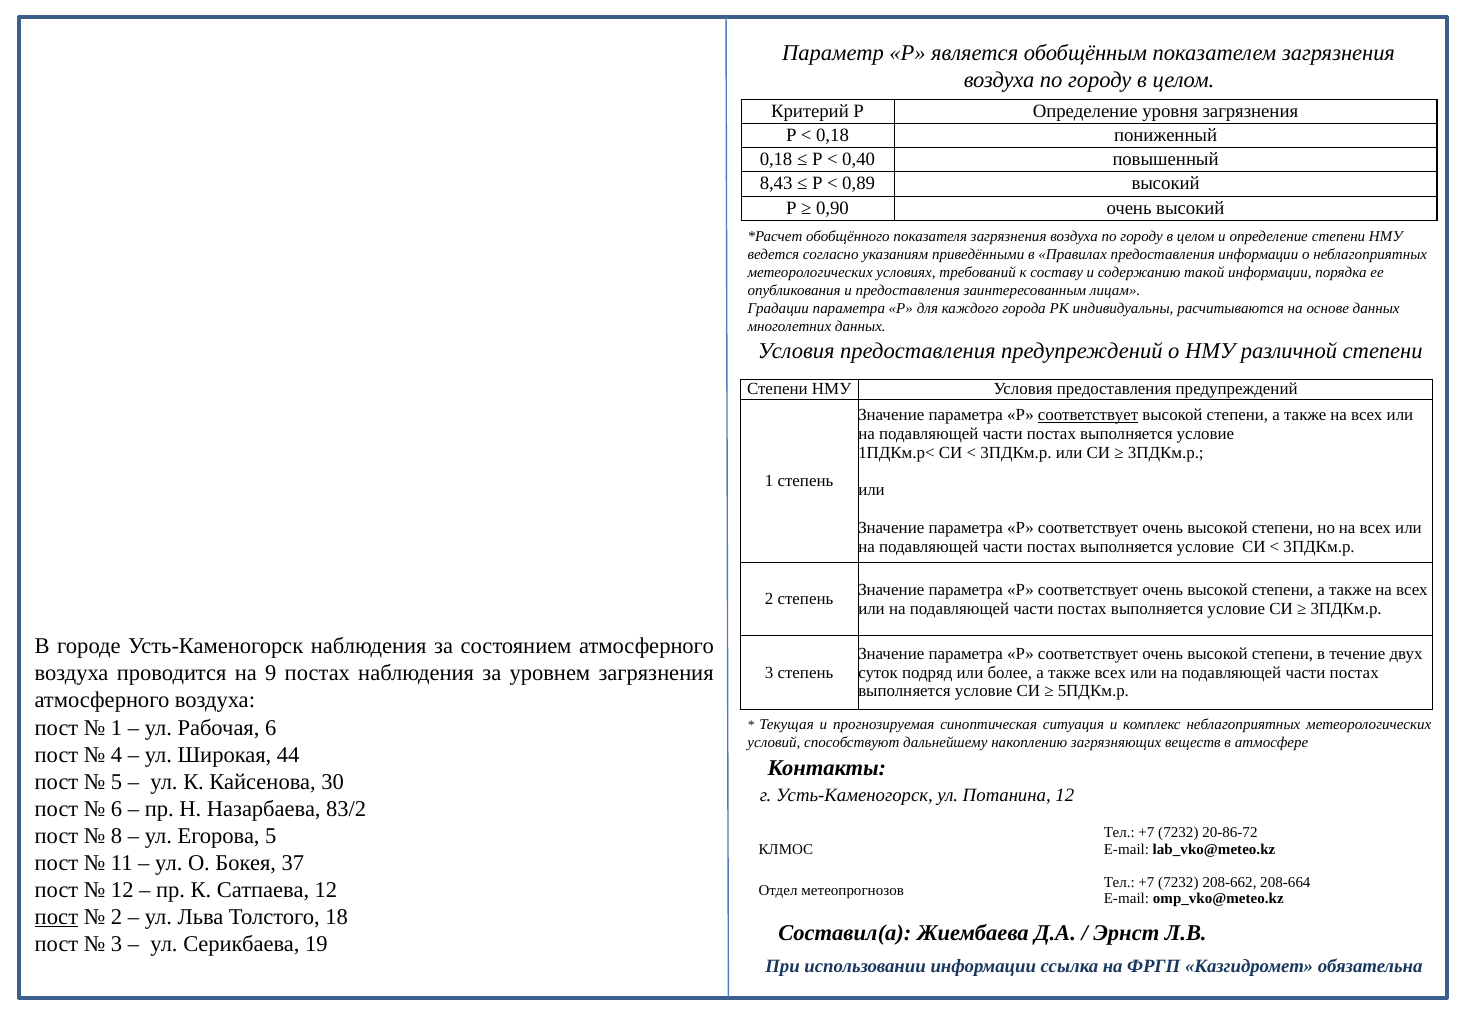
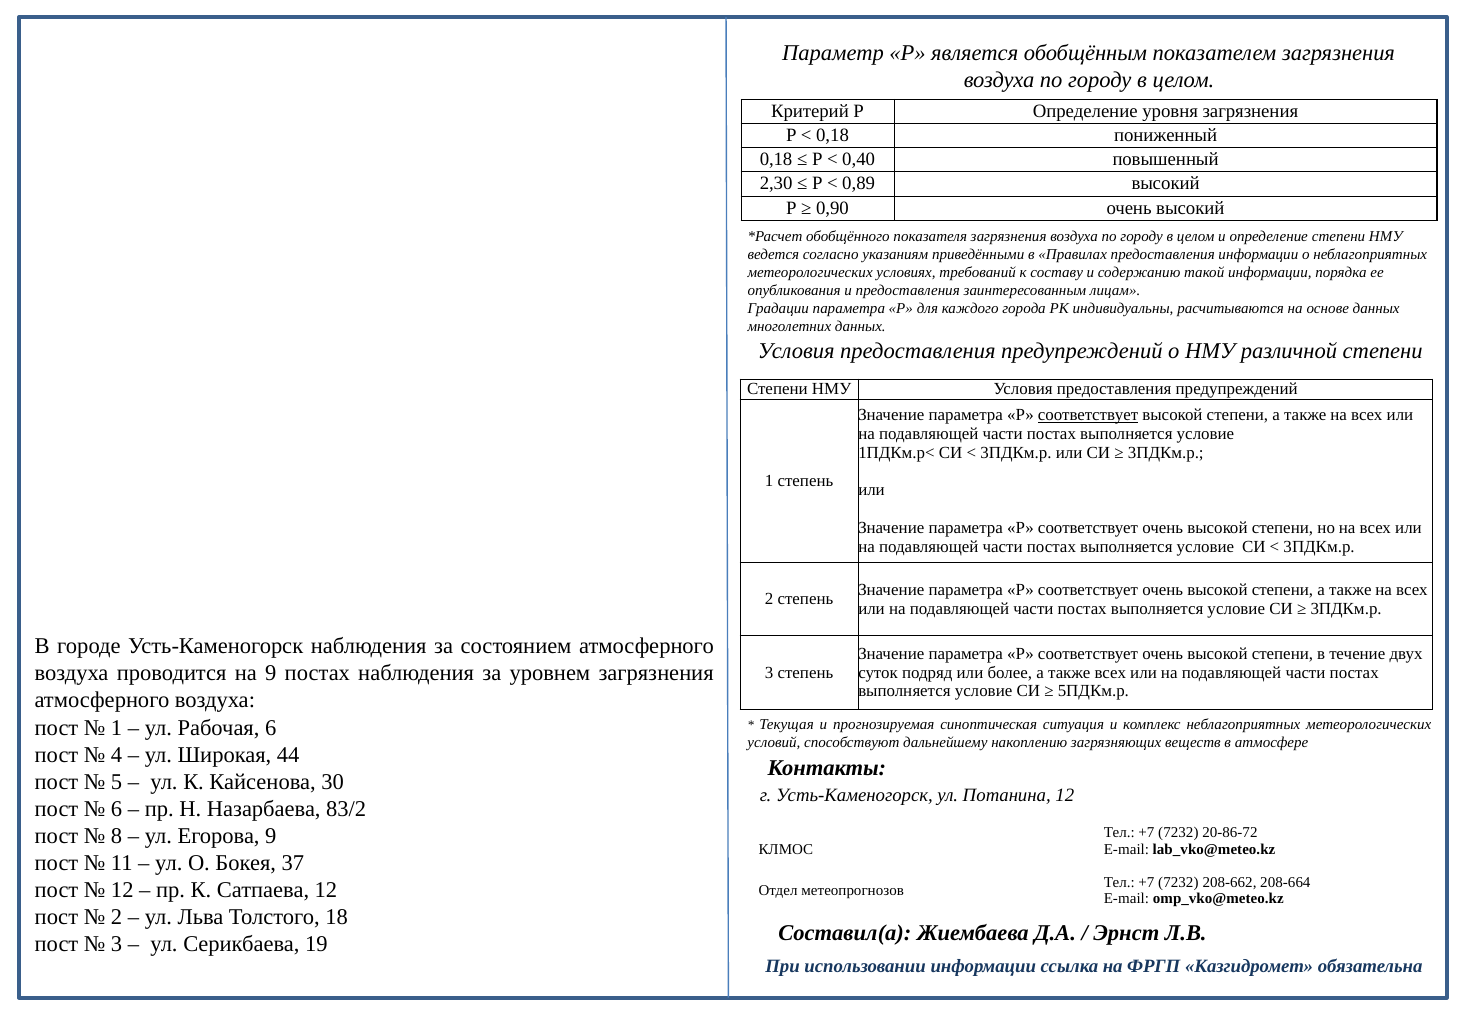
8,43: 8,43 -> 2,30
Егорова 5: 5 -> 9
пост at (56, 917) underline: present -> none
